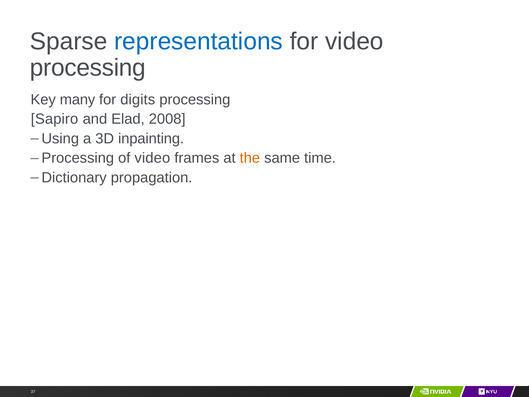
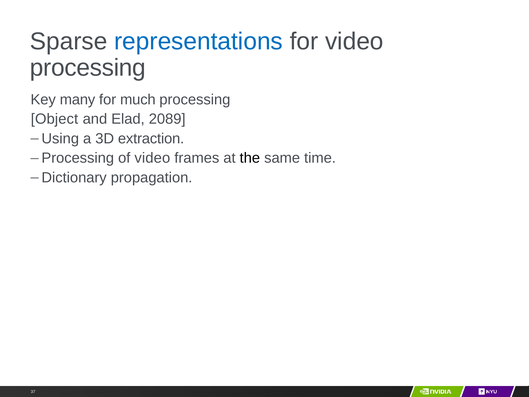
digits: digits -> much
Sapiro: Sapiro -> Object
2008: 2008 -> 2089
inpainting: inpainting -> extraction
the colour: orange -> black
